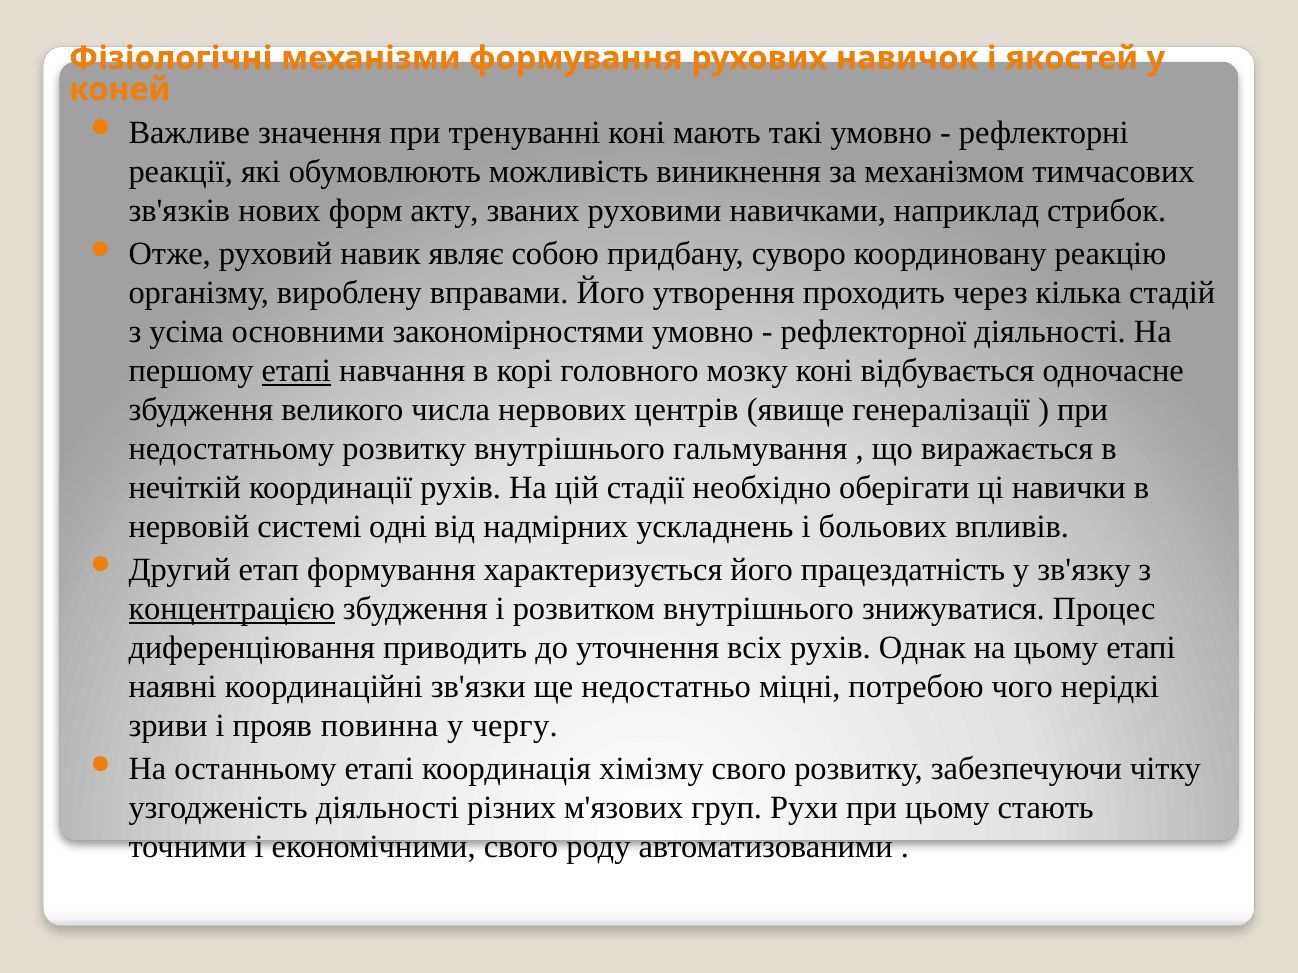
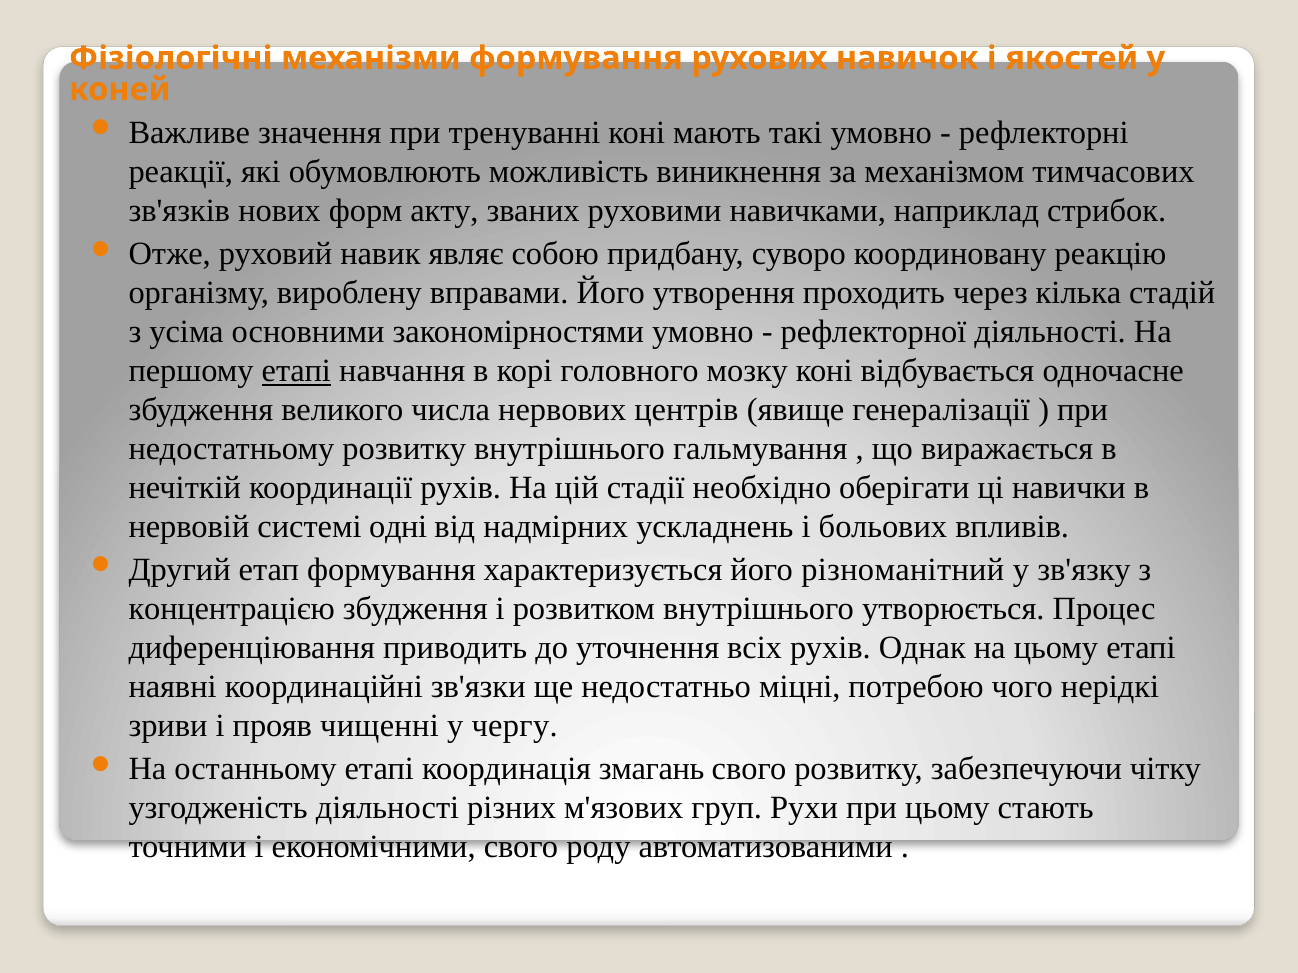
працездатність: працездатність -> різноманітний
концентрацією underline: present -> none
знижуватися: знижуватися -> утворюється
повинна: повинна -> чищенні
хімізму: хімізму -> змагань
